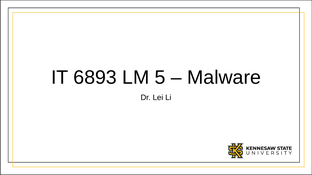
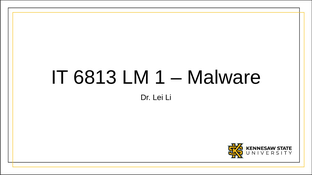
6893: 6893 -> 6813
5: 5 -> 1
